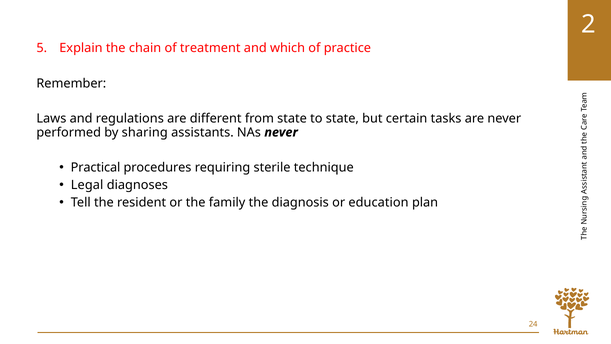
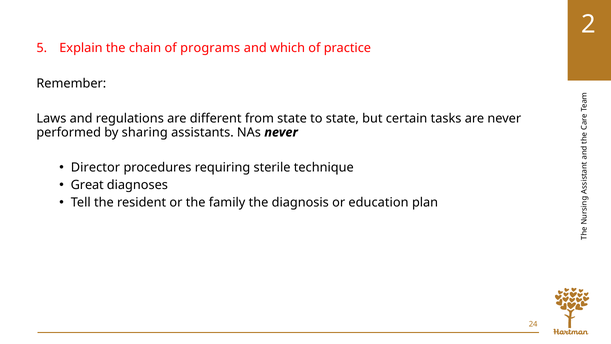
treatment: treatment -> programs
Practical: Practical -> Director
Legal: Legal -> Great
